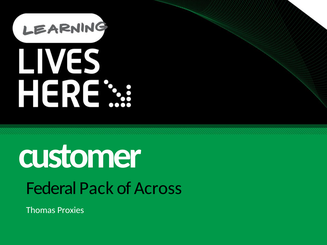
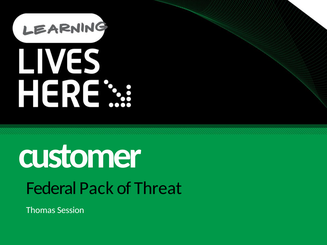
Across: Across -> Threat
Proxies: Proxies -> Session
